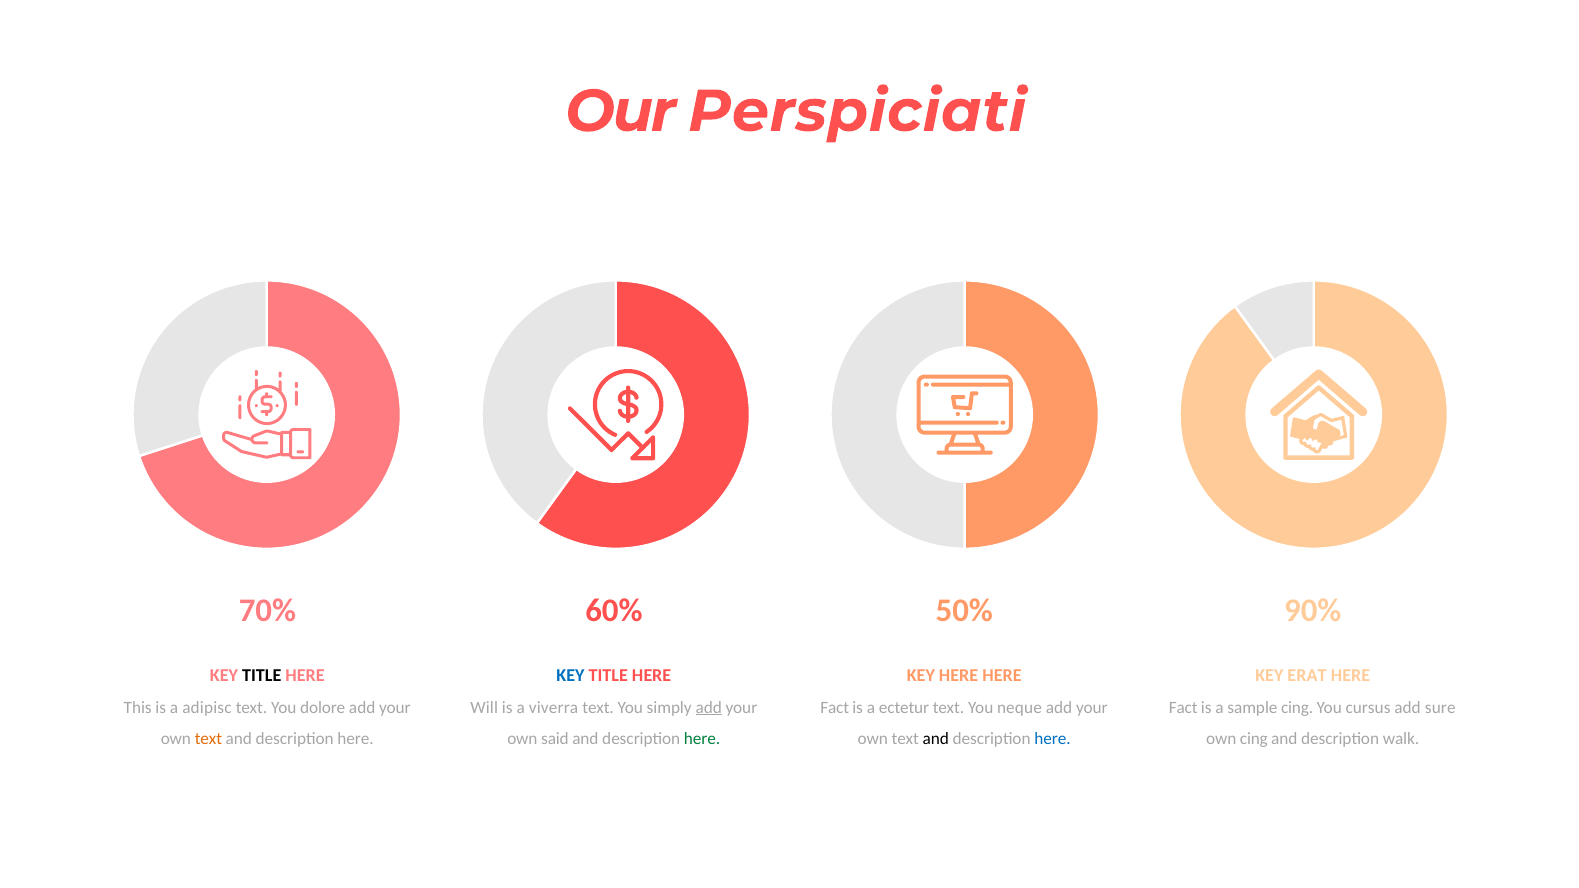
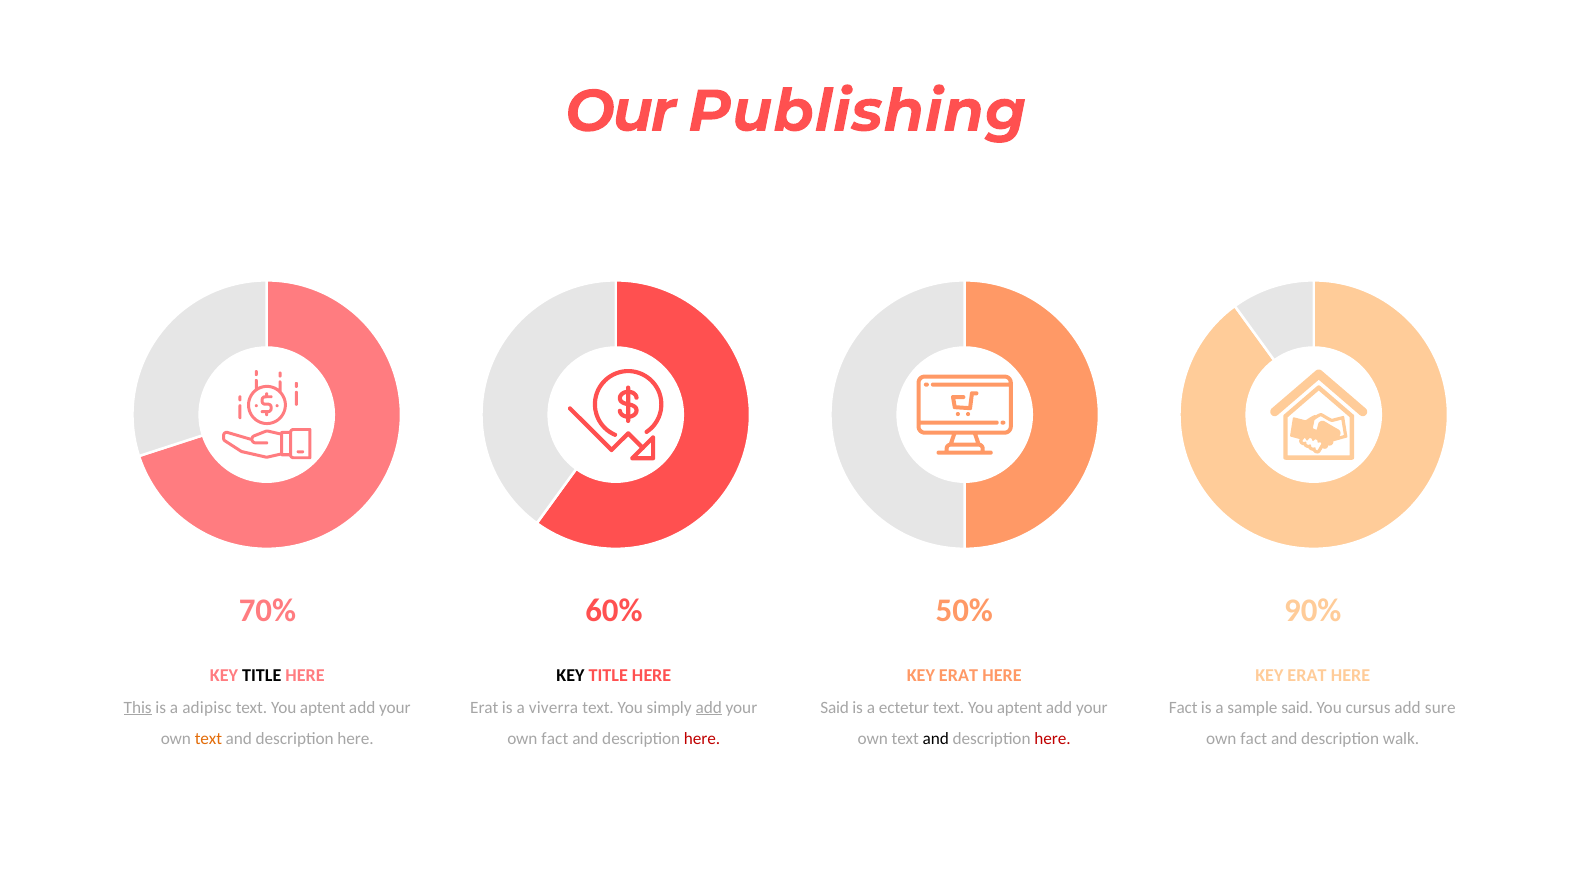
Perspiciati: Perspiciati -> Publishing
KEY at (571, 676) colour: blue -> black
HERE at (959, 676): HERE -> ERAT
This underline: none -> present
dolore at (323, 708): dolore -> aptent
Will at (484, 708): Will -> Erat
Fact at (835, 708): Fact -> Said
neque at (1019, 708): neque -> aptent
sample cing: cing -> said
said at (555, 739): said -> fact
here at (702, 739) colour: green -> red
here at (1052, 739) colour: blue -> red
cing at (1254, 739): cing -> fact
